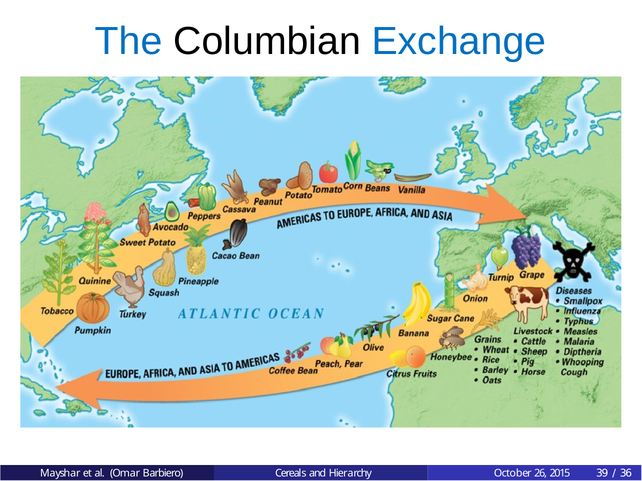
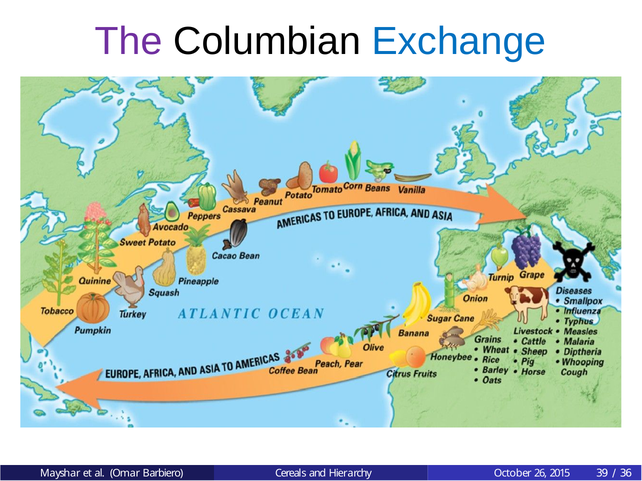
The colour: blue -> purple
